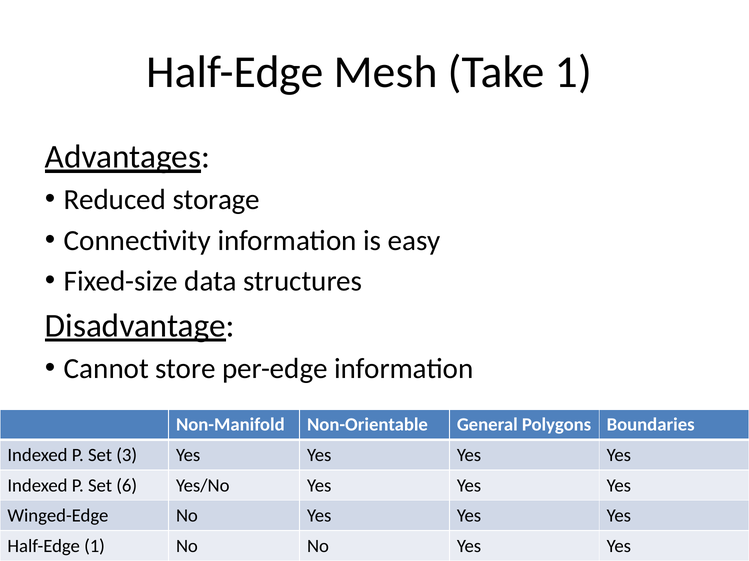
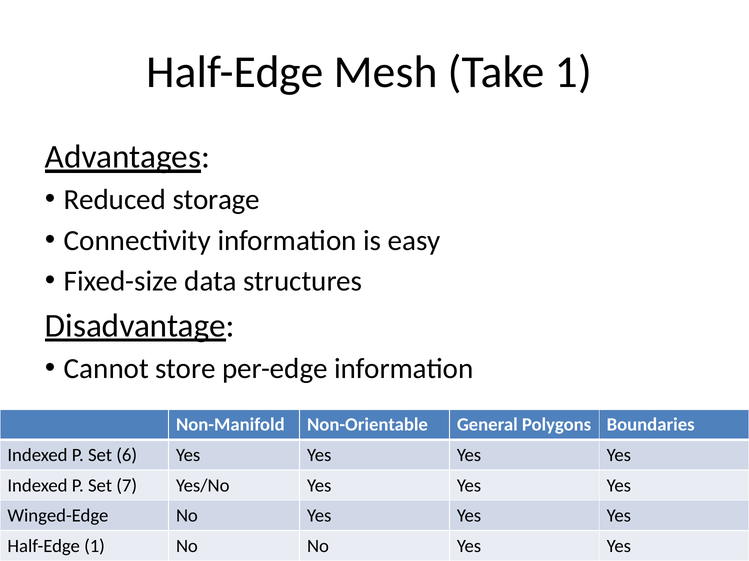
3: 3 -> 6
6: 6 -> 7
